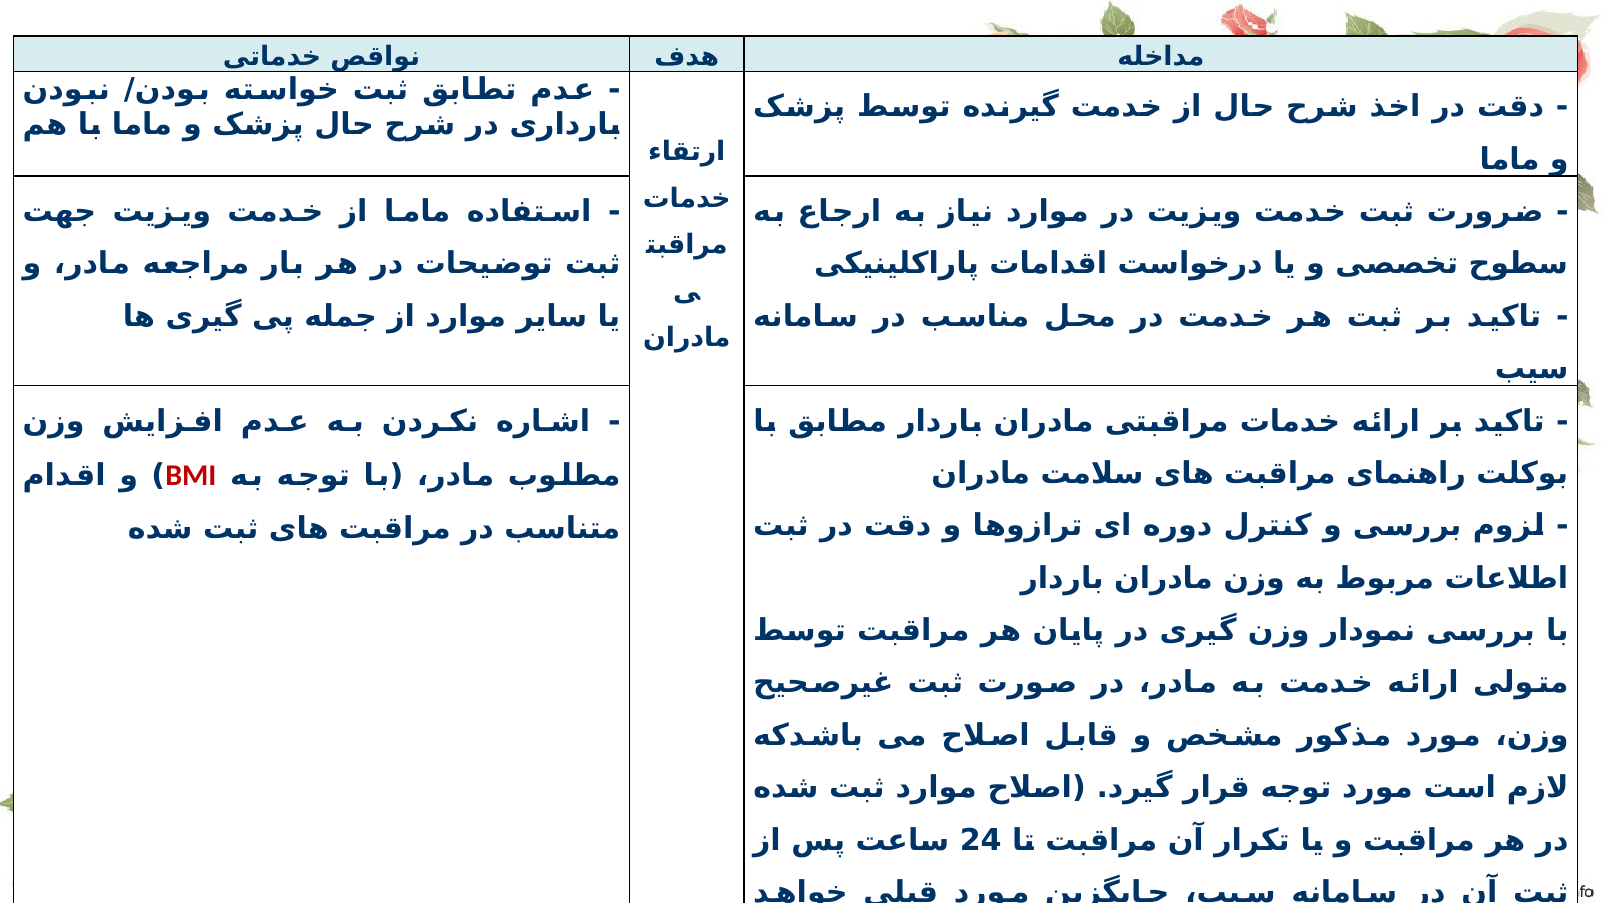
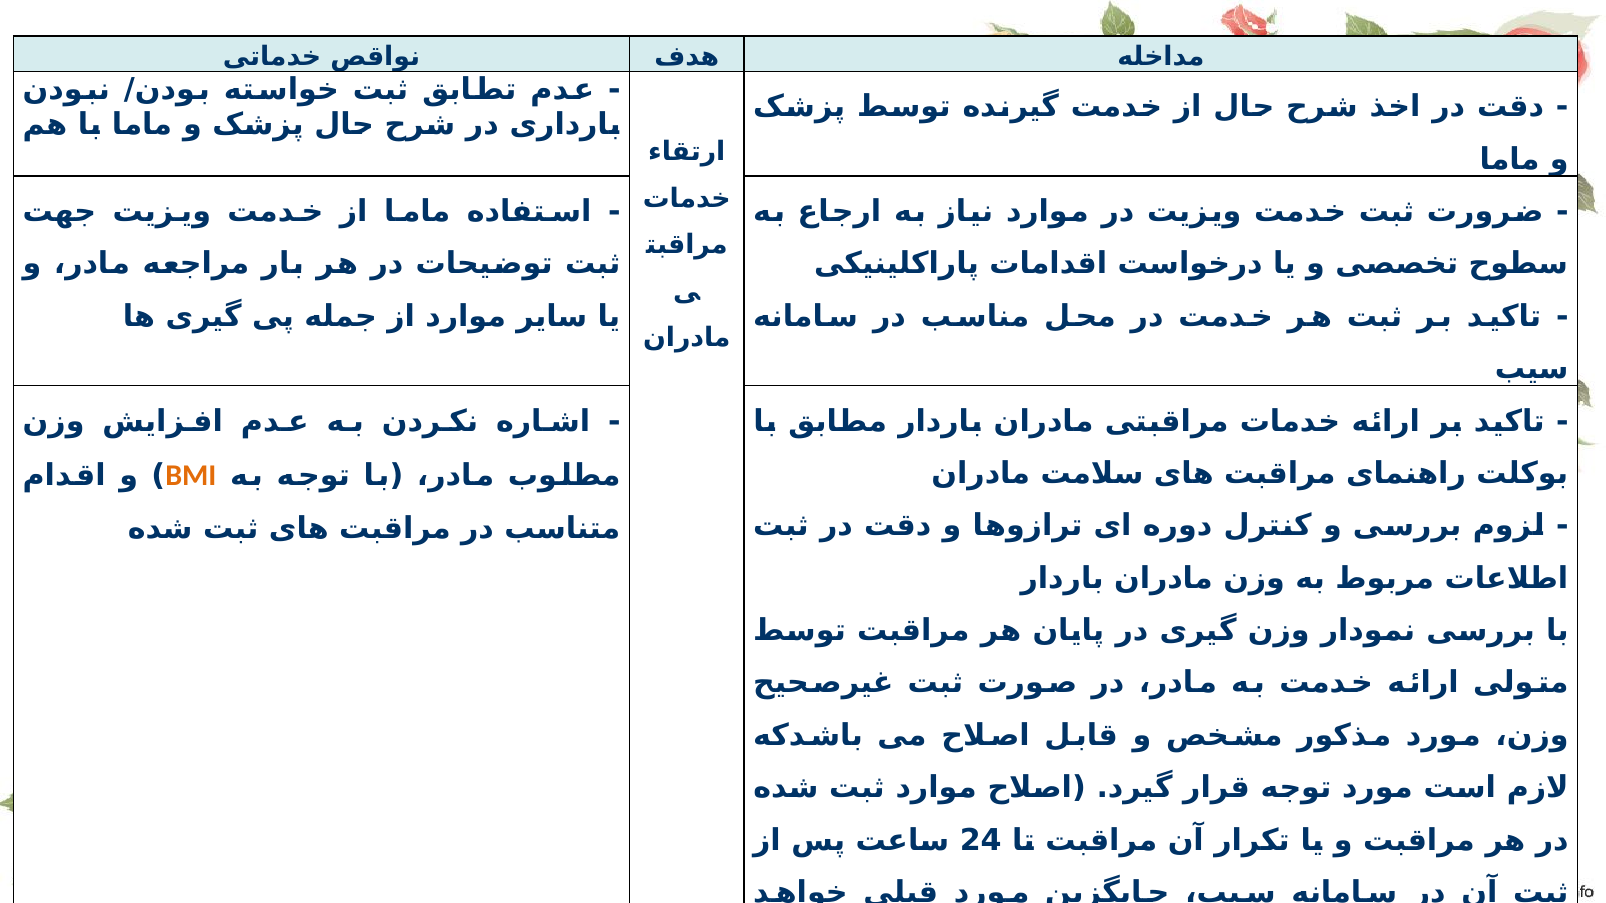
BMI colour: red -> orange
